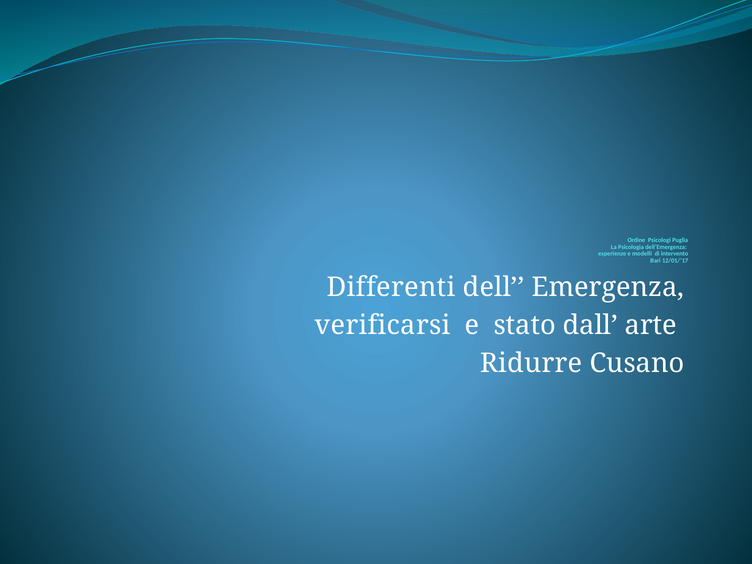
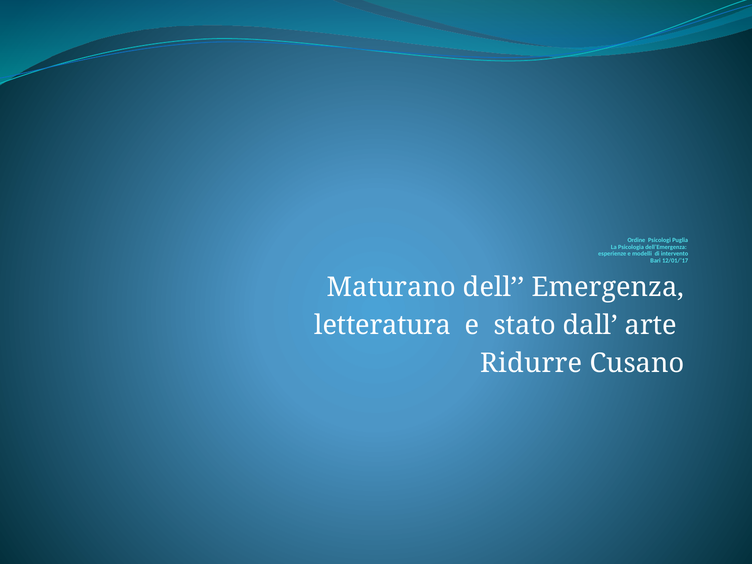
Differenti: Differenti -> Maturano
verificarsi: verificarsi -> letteratura
